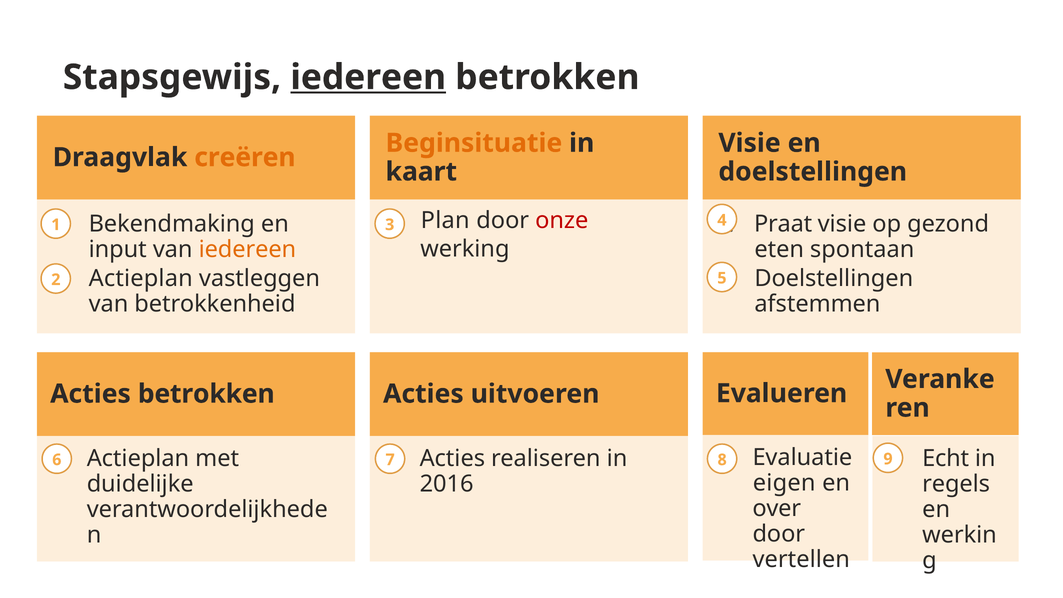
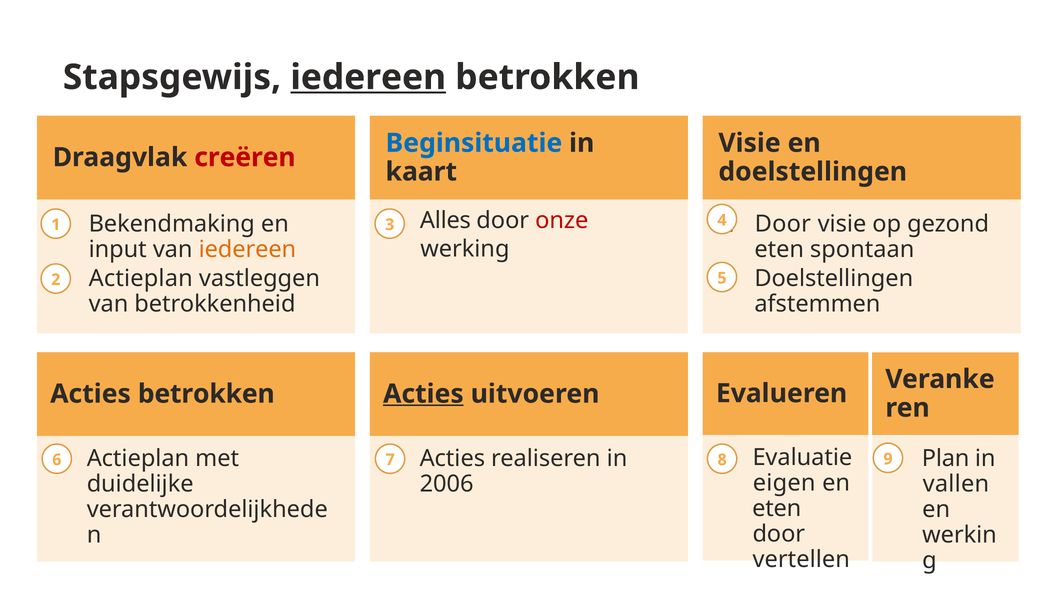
Beginsituatie colour: orange -> blue
creëren colour: orange -> red
Plan: Plan -> Alles
Praat at (783, 224): Praat -> Door
Acties at (423, 394) underline: none -> present
Echt: Echt -> Plan
2016: 2016 -> 2006
regels: regels -> vallen
over at (777, 508): over -> eten
